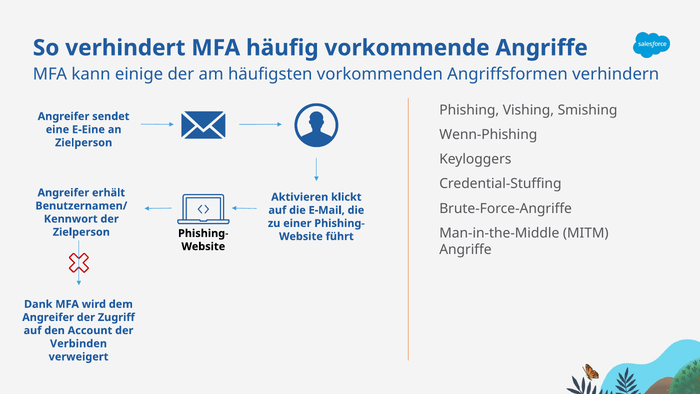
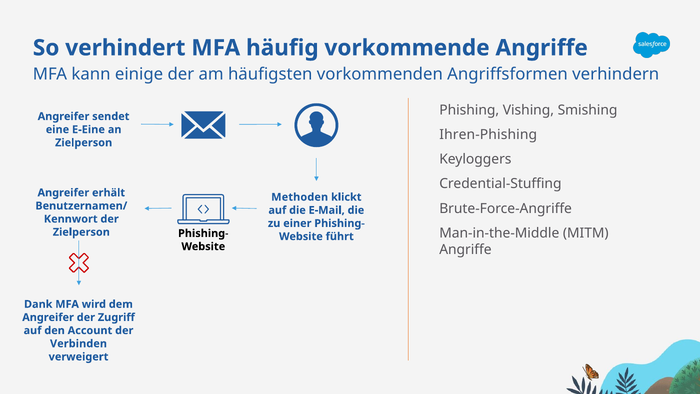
Wenn-Phishing: Wenn-Phishing -> Ihren-Phishing
Aktivieren: Aktivieren -> Methoden
